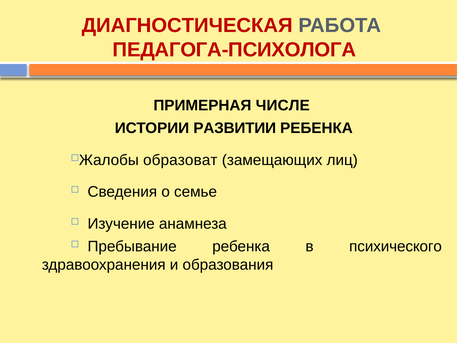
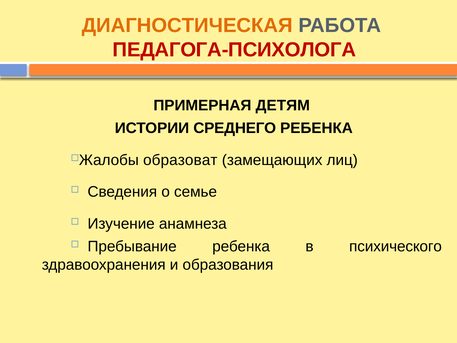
ДИАГНОСТИЧЕСКАЯ colour: red -> orange
ЧИСЛЕ: ЧИСЛЕ -> ДЕТЯМ
РАЗВИТИИ: РАЗВИТИИ -> СРЕДНЕГО
